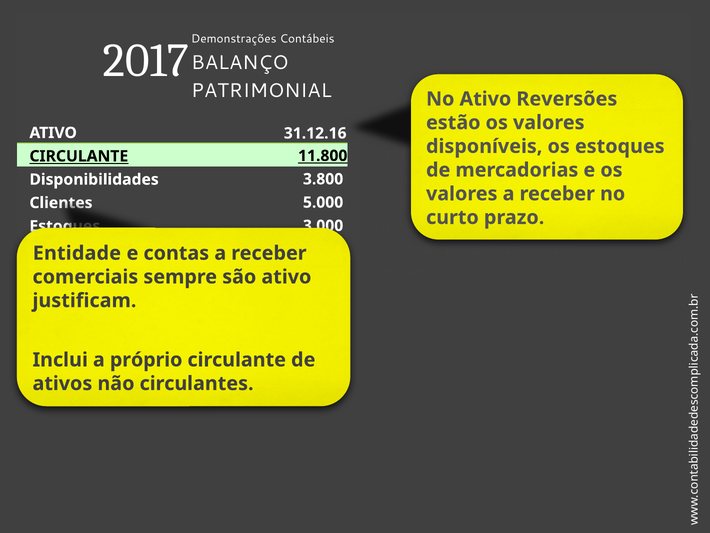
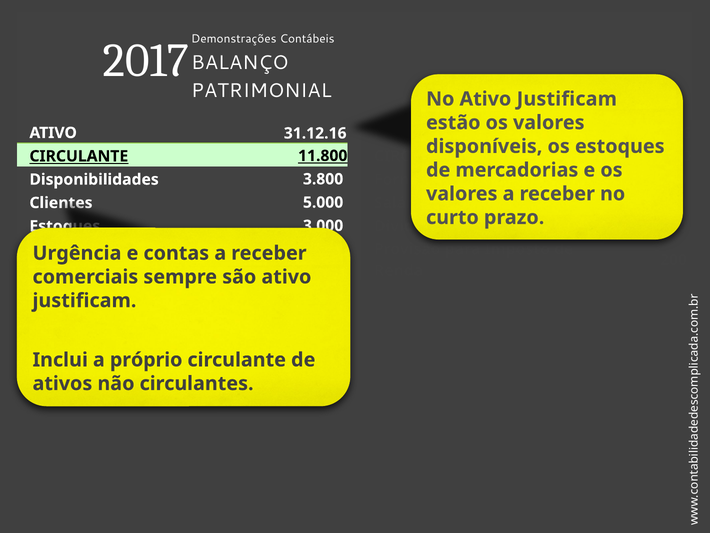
No Ativo Reversões: Reversões -> Justificam
Entidade: Entidade -> Urgência
